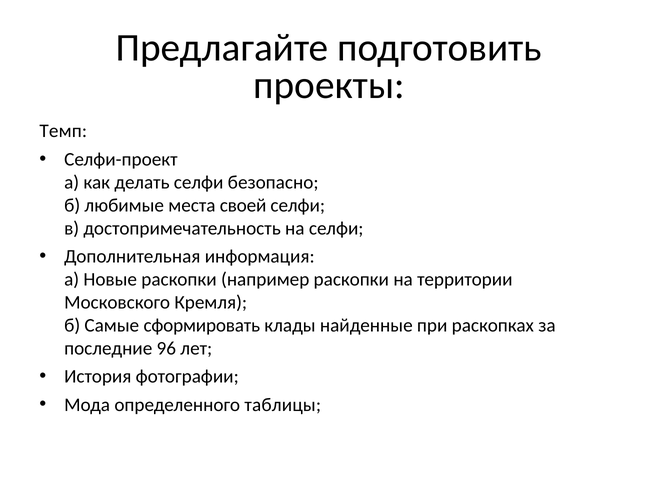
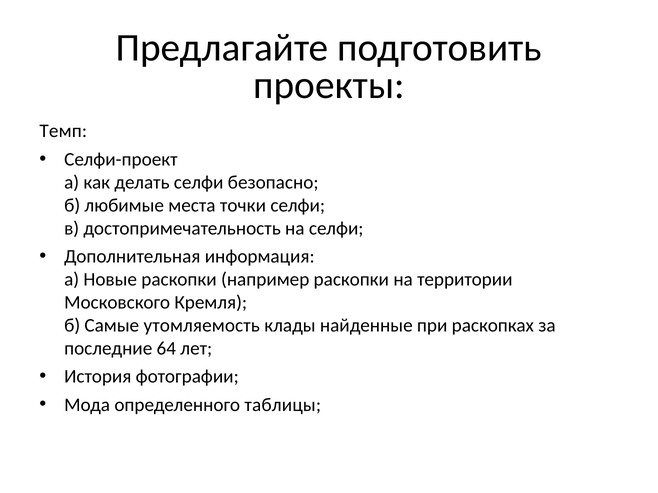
своей: своей -> точки
сформировать: сформировать -> утомляемость
96: 96 -> 64
